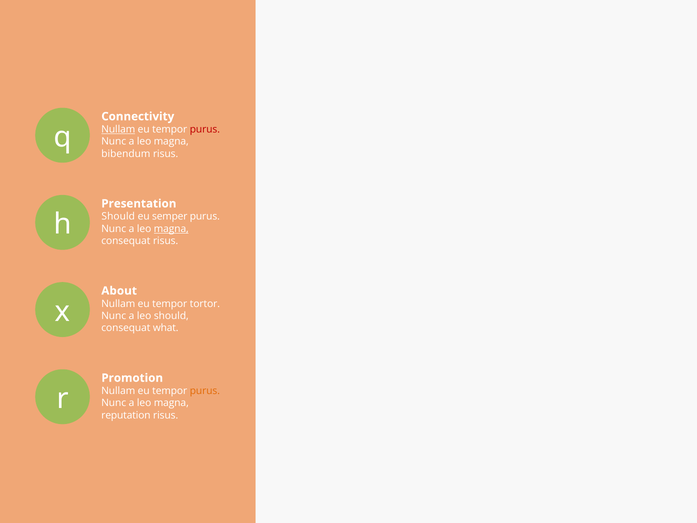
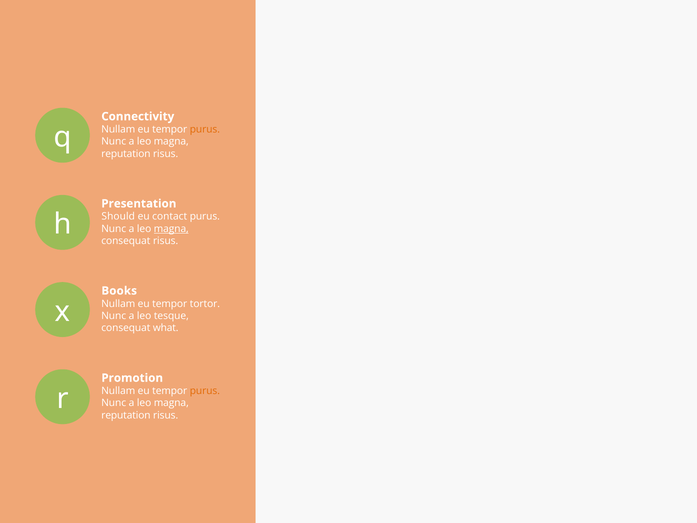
Nullam at (118, 129) underline: present -> none
purus at (205, 129) colour: red -> orange
bibendum at (126, 154): bibendum -> reputation
semper: semper -> contact
About: About -> Books
leo should: should -> tesque
